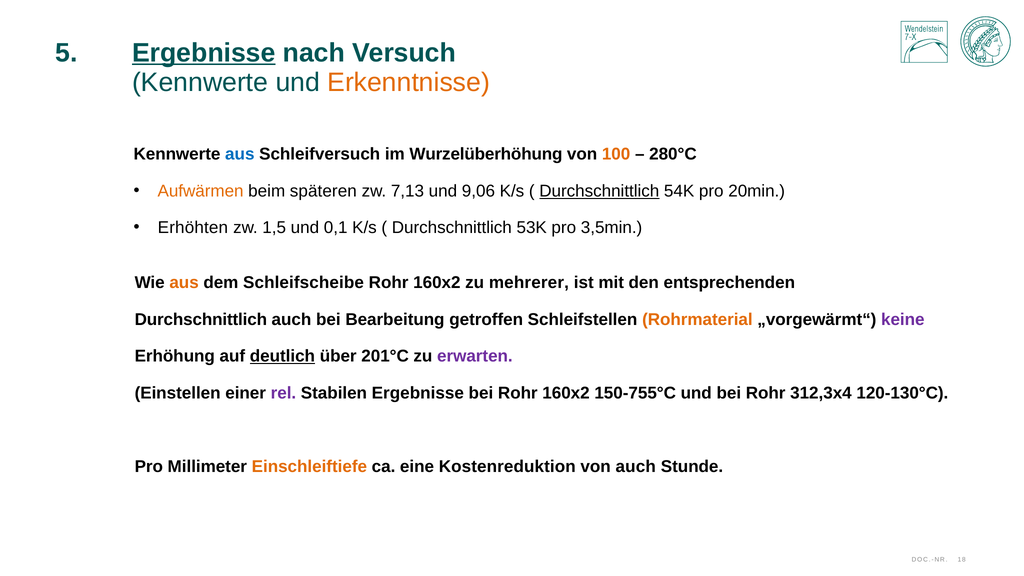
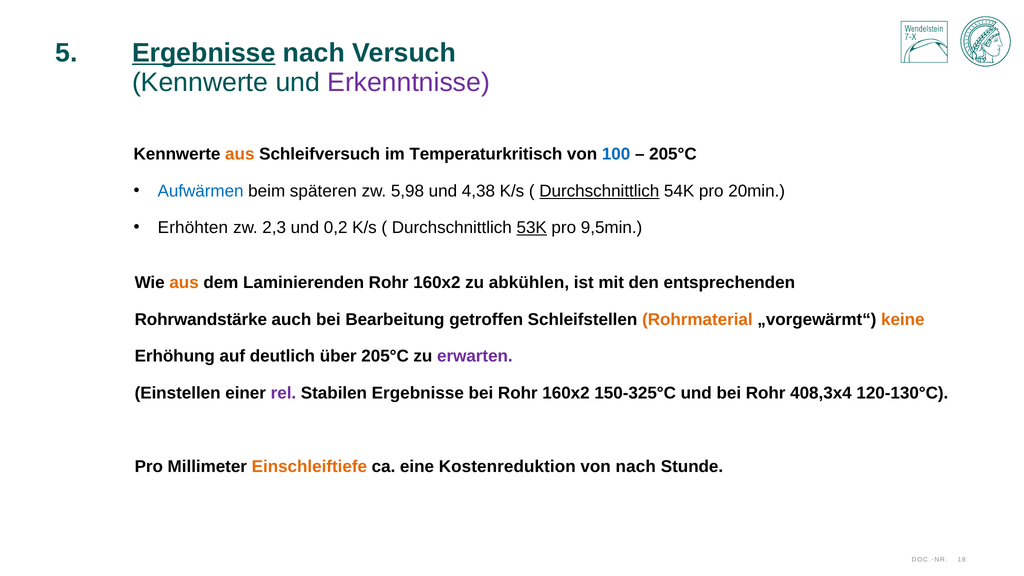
Erkenntnisse colour: orange -> purple
aus at (240, 154) colour: blue -> orange
Wurzelüberhöhung: Wurzelüberhöhung -> Temperaturkritisch
100 colour: orange -> blue
280°C at (673, 154): 280°C -> 205°C
Aufwärmen colour: orange -> blue
7,13: 7,13 -> 5,98
9,06: 9,06 -> 4,38
1,5: 1,5 -> 2,3
0,1: 0,1 -> 0,2
53K underline: none -> present
3,5min: 3,5min -> 9,5min
Schleifscheibe: Schleifscheibe -> Laminierenden
mehrerer: mehrerer -> abkühlen
Durchschnittlich at (201, 319): Durchschnittlich -> Rohrwandstärke
keine colour: purple -> orange
deutlich underline: present -> none
über 201°C: 201°C -> 205°C
150-755°C: 150-755°C -> 150-325°C
312,3x4: 312,3x4 -> 408,3x4
von auch: auch -> nach
